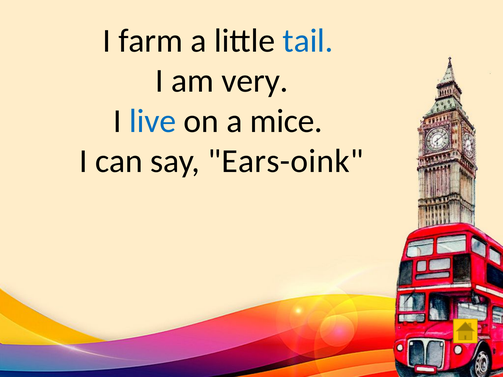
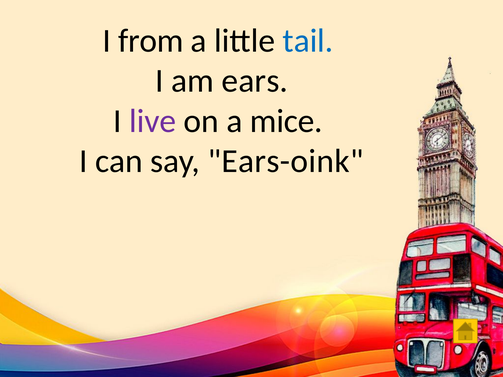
farm: farm -> from
very: very -> ears
live colour: blue -> purple
